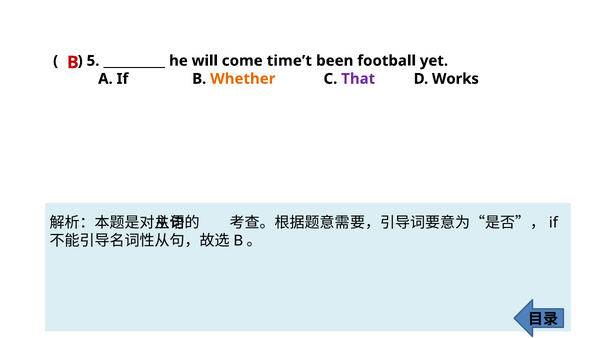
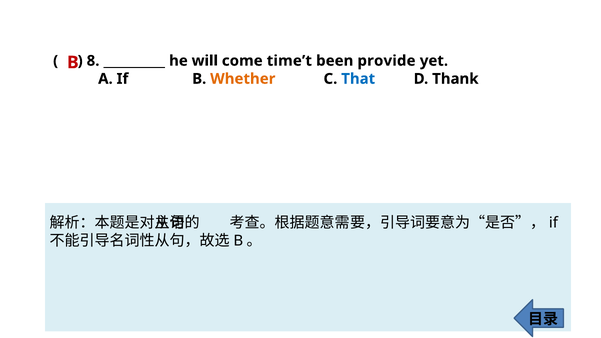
5: 5 -> 8
football: football -> provide
That colour: purple -> blue
Works: Works -> Thank
